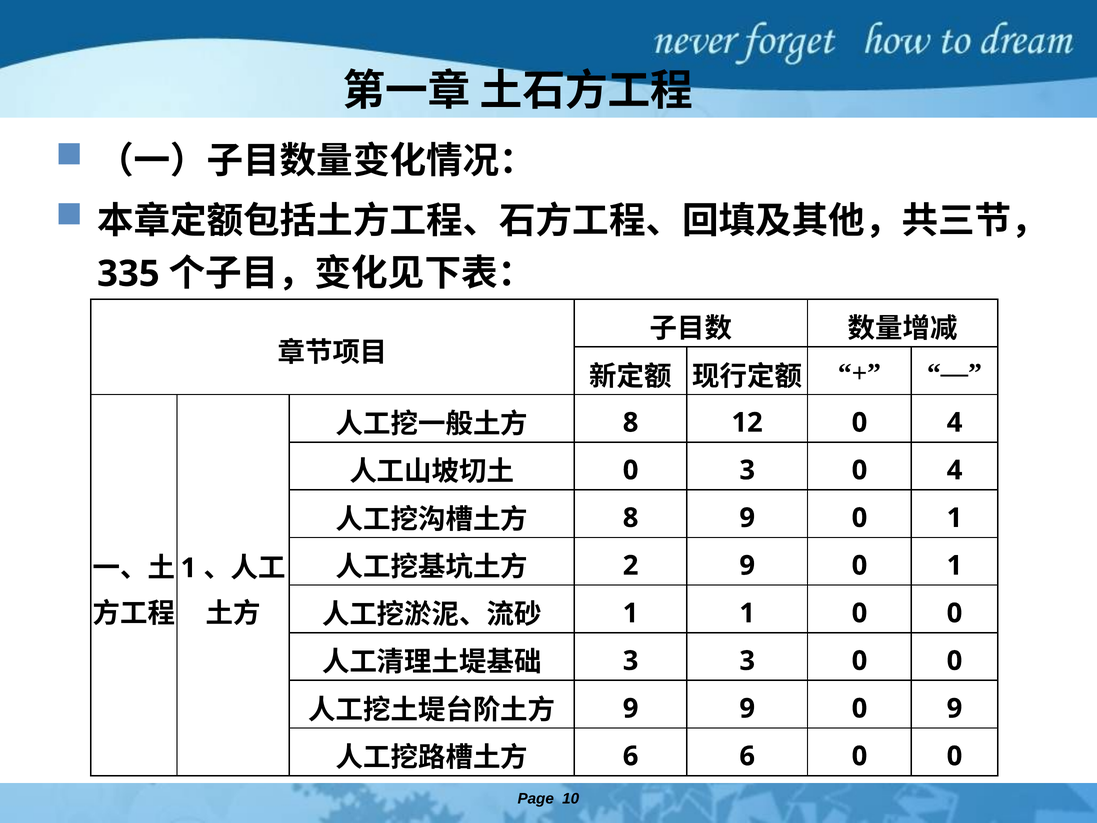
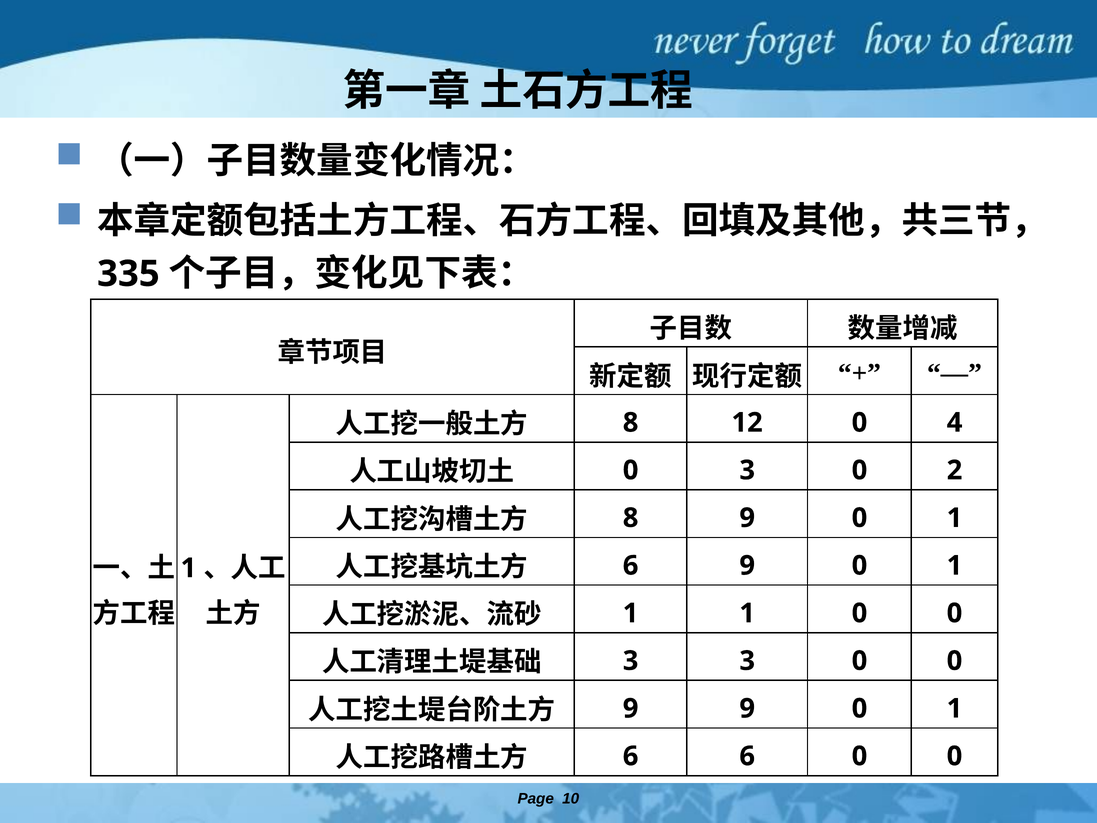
3 0 4: 4 -> 2
2 at (631, 565): 2 -> 6
9 9 0 9: 9 -> 1
